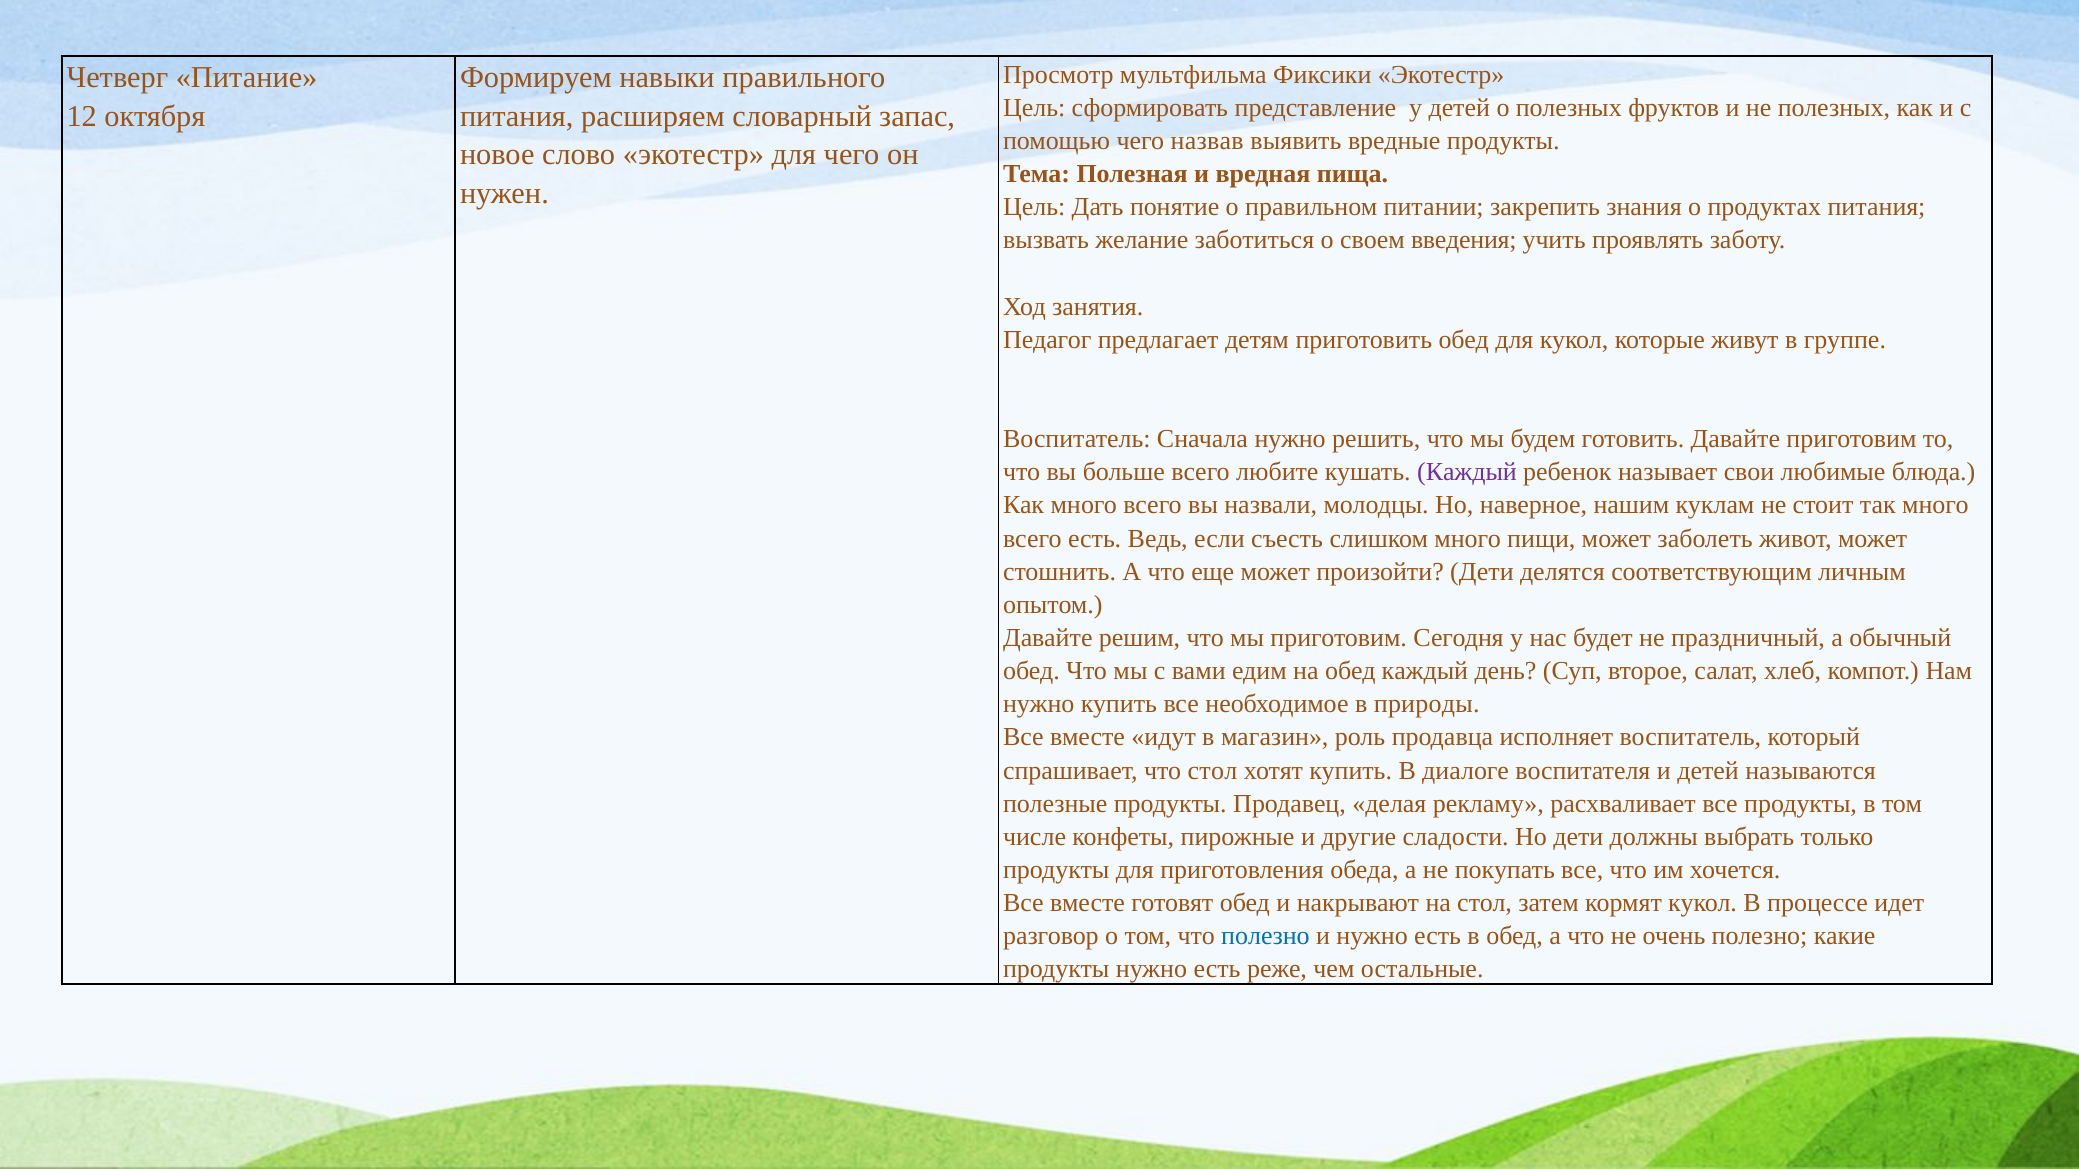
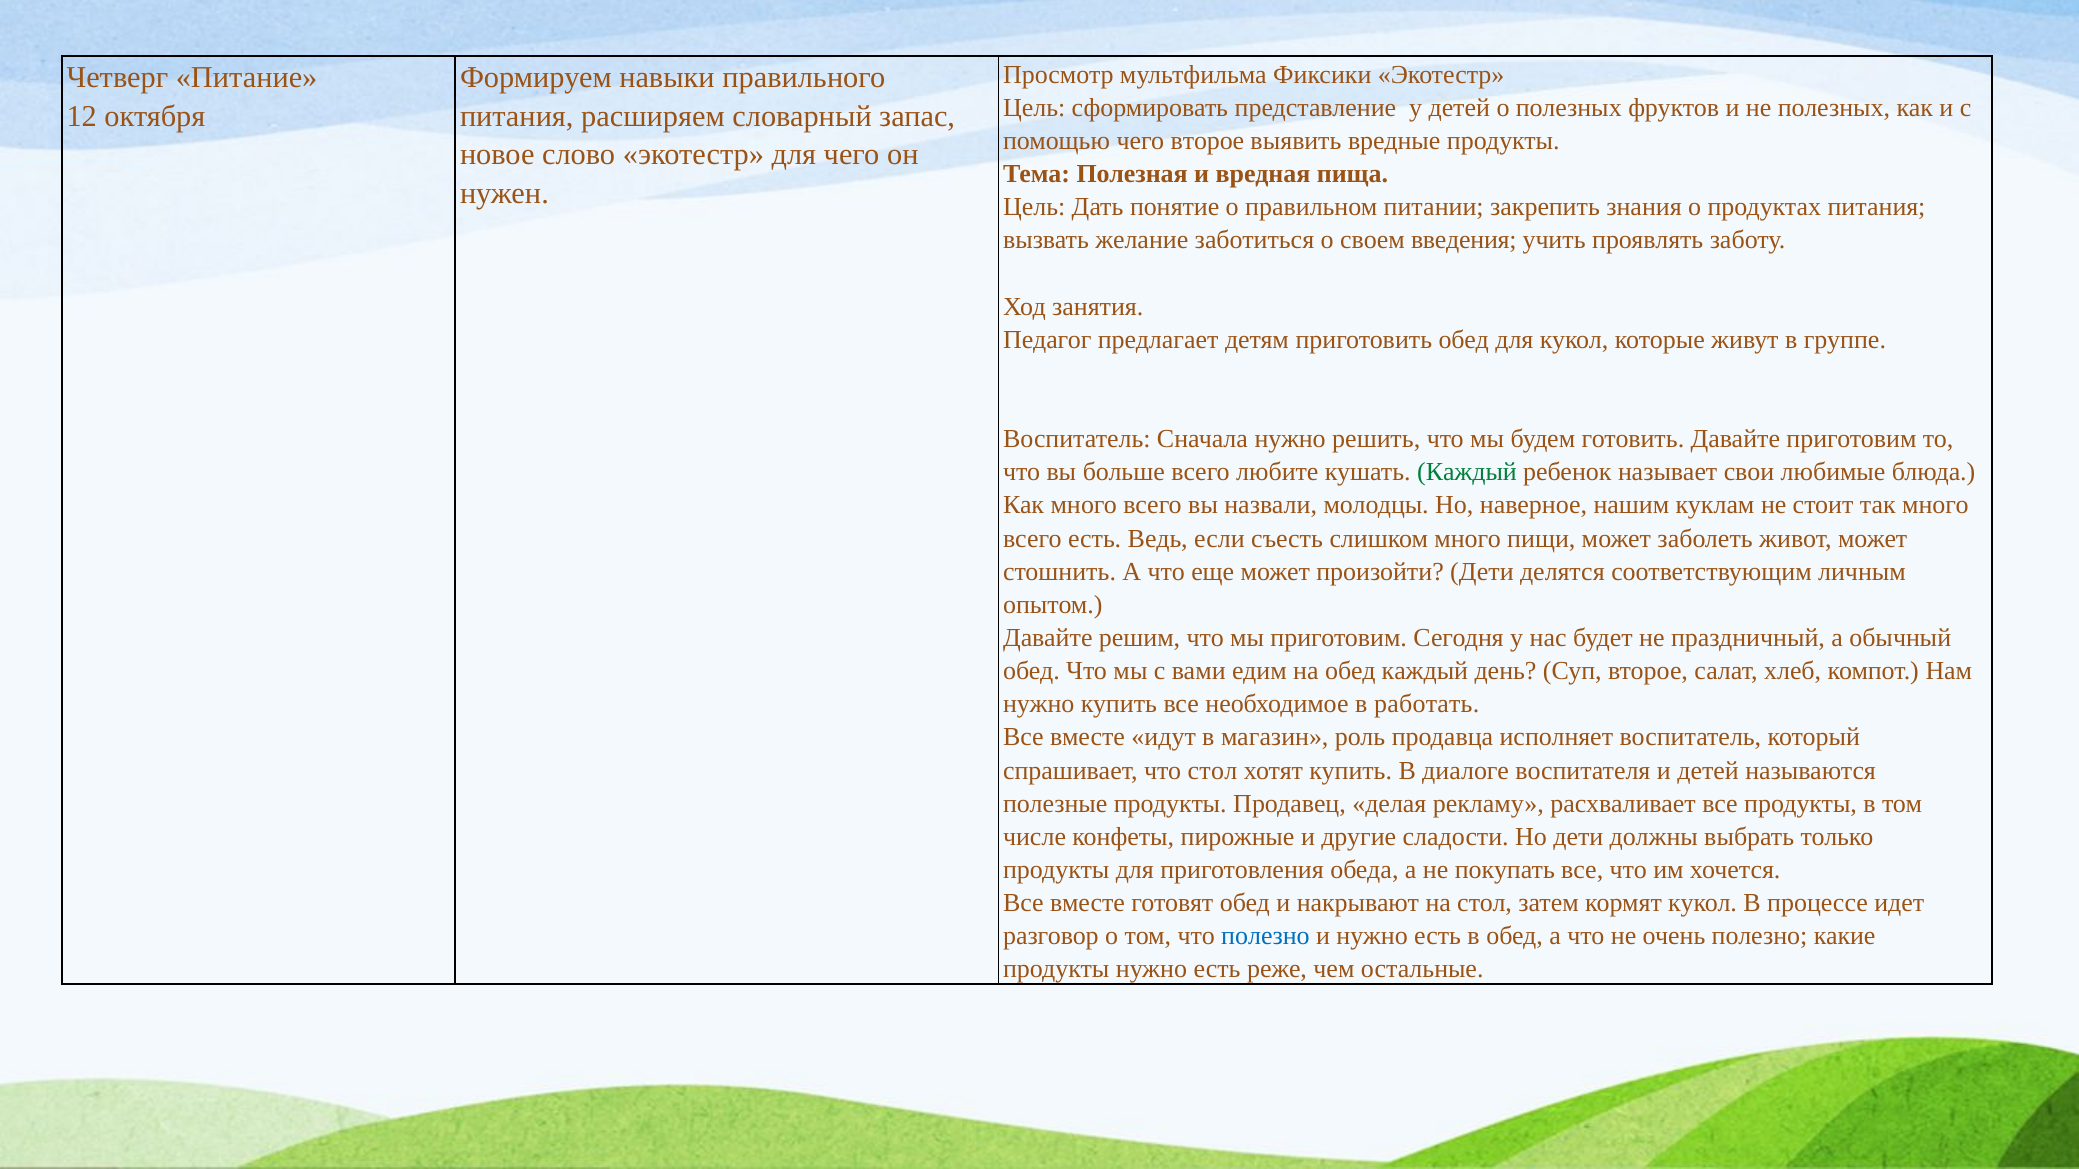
чего назвав: назвав -> второе
Каждый at (1467, 472) colour: purple -> green
природы: природы -> работать
